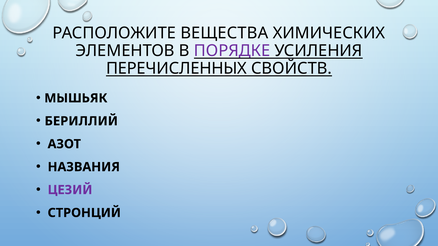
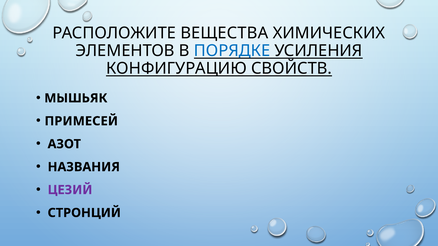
ПОРЯДКЕ colour: purple -> blue
ПЕРЕЧИСЛЕННЫХ: ПЕРЕЧИСЛЕННЫХ -> КОНФИГУРАЦИЮ
БЕРИЛЛИЙ: БЕРИЛЛИЙ -> ПРИМЕСЕЙ
